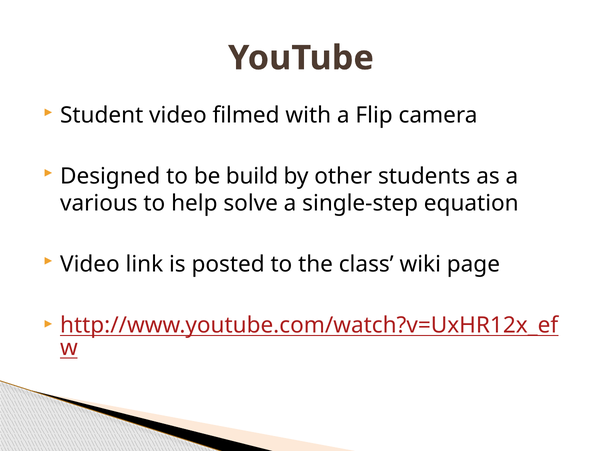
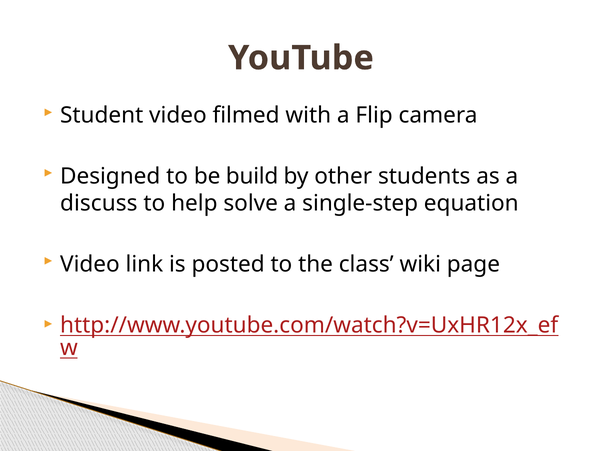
various: various -> discuss
